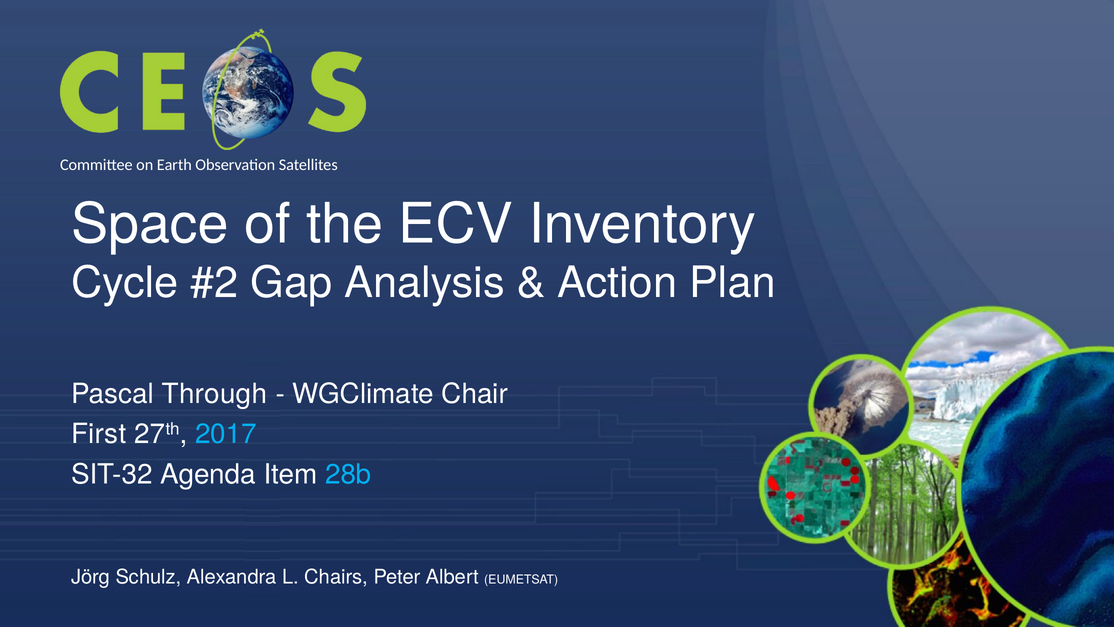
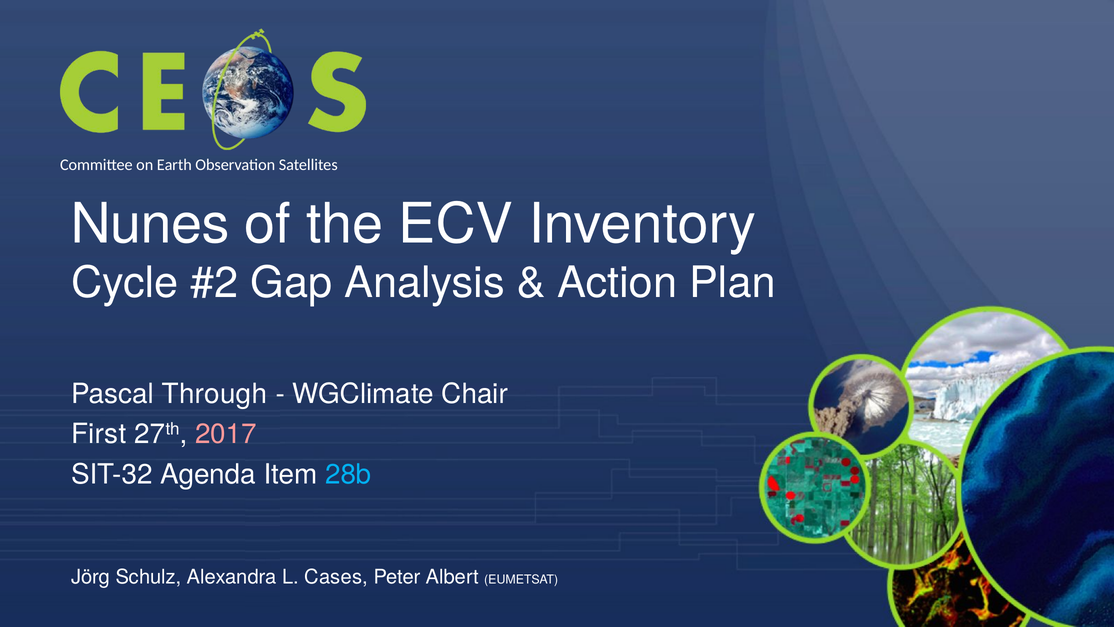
Space: Space -> Nunes
2017 colour: light blue -> pink
Chairs: Chairs -> Cases
